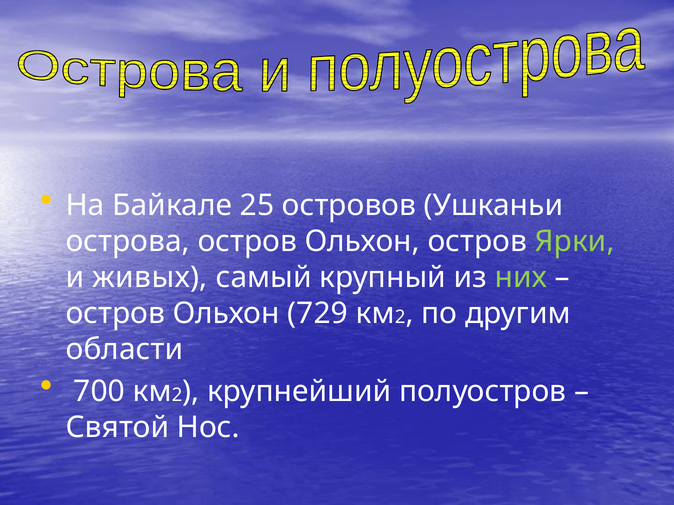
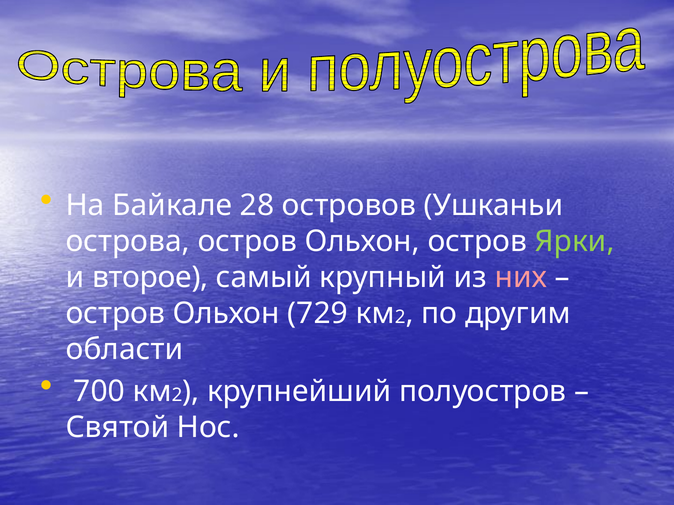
25: 25 -> 28
живых: живых -> второе
них colour: light green -> pink
